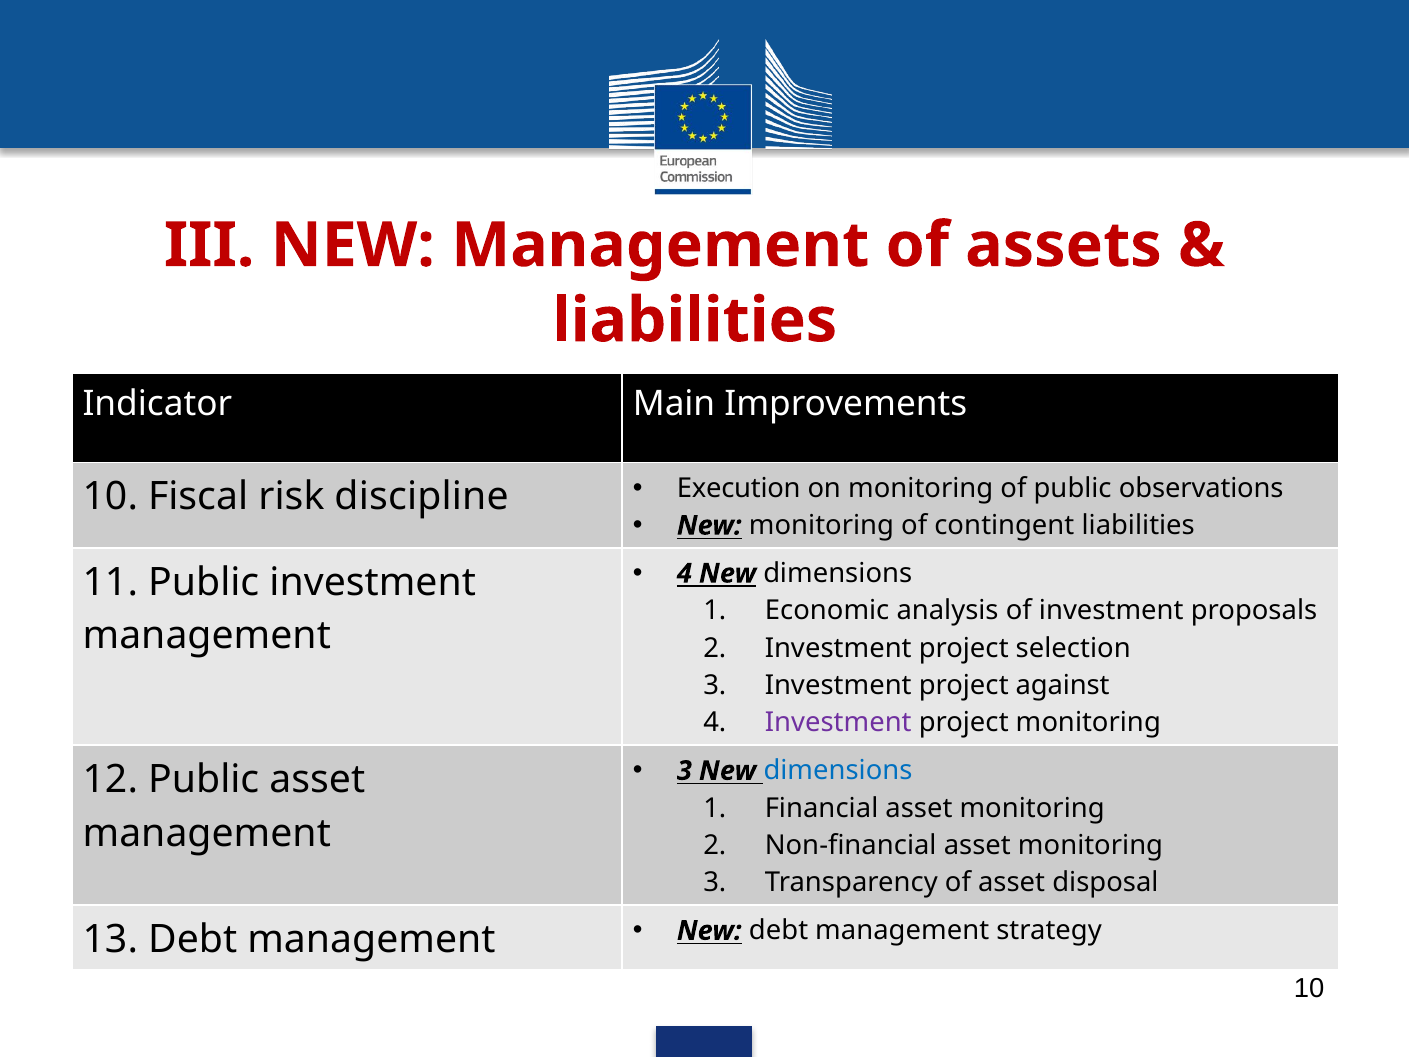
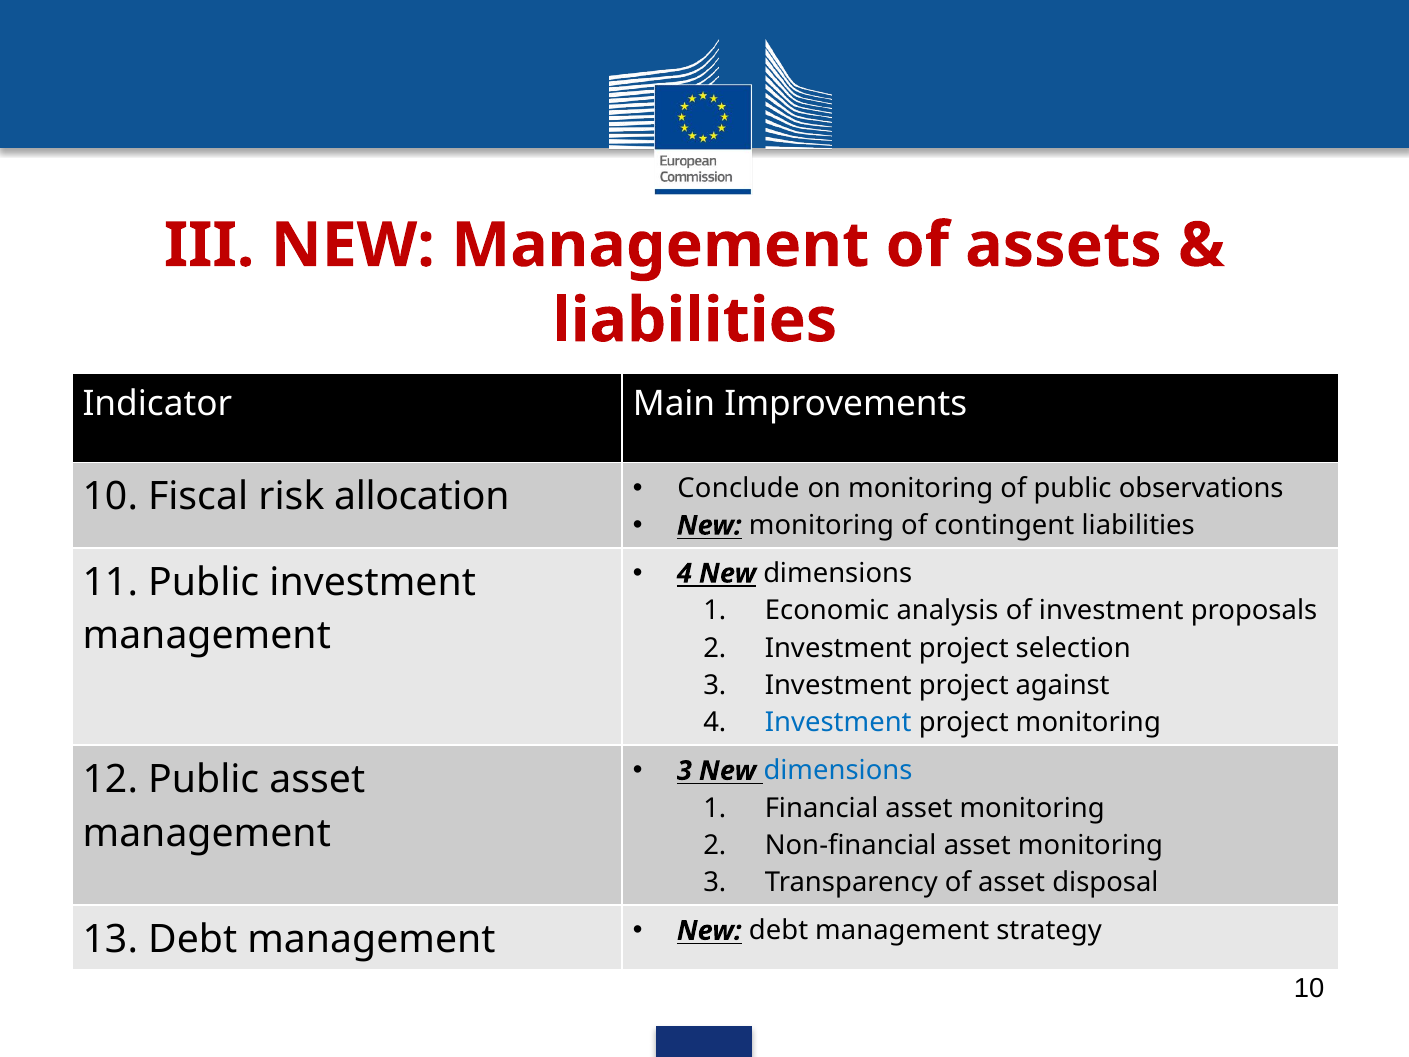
discipline: discipline -> allocation
Execution: Execution -> Conclude
Investment at (838, 723) colour: purple -> blue
